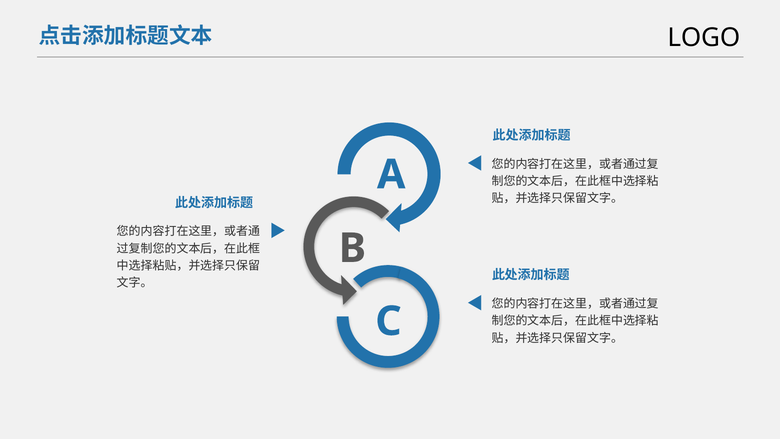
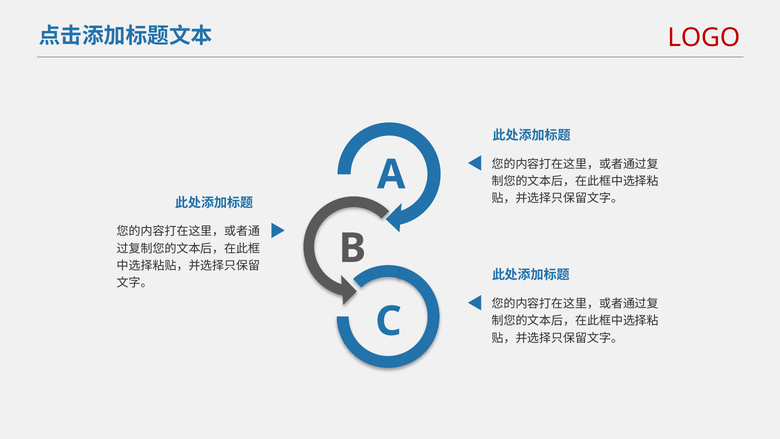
LOGO colour: black -> red
